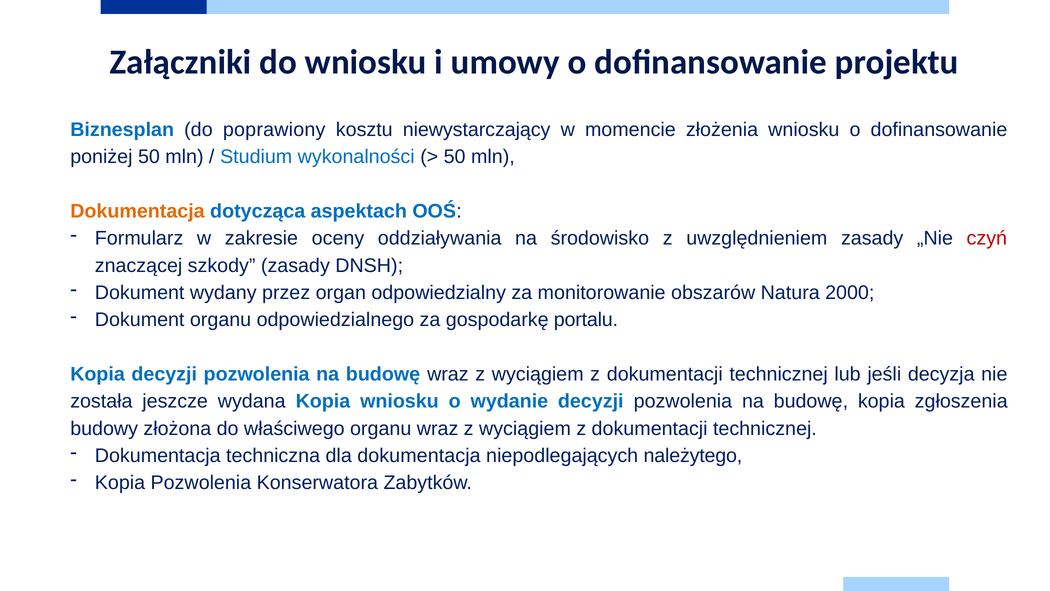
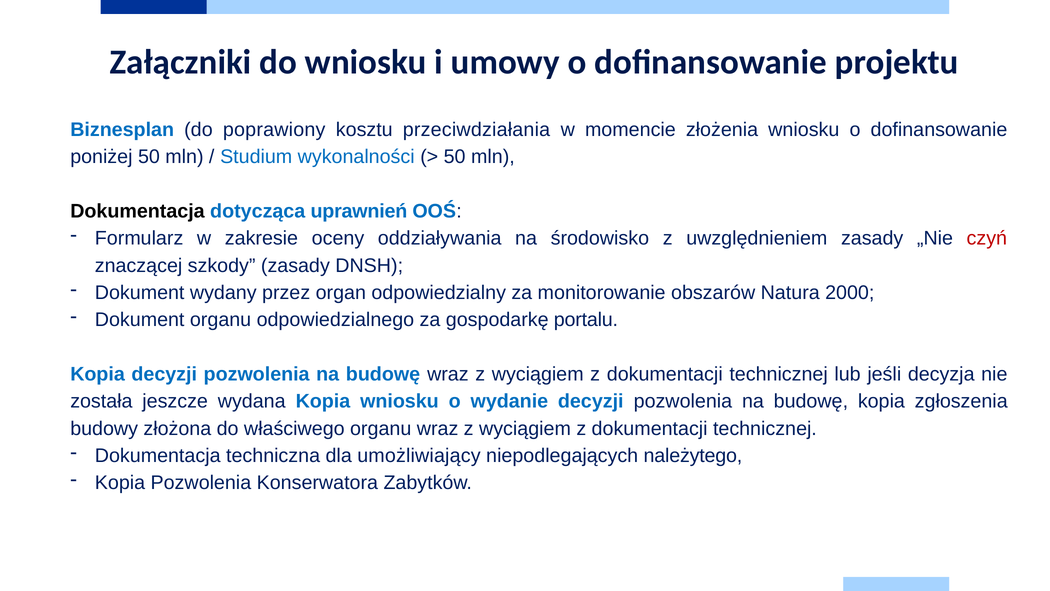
niewystarczający: niewystarczający -> przeciwdziałania
Dokumentacja at (137, 211) colour: orange -> black
aspektach: aspektach -> uprawnień
dla dokumentacja: dokumentacja -> umożliwiający
